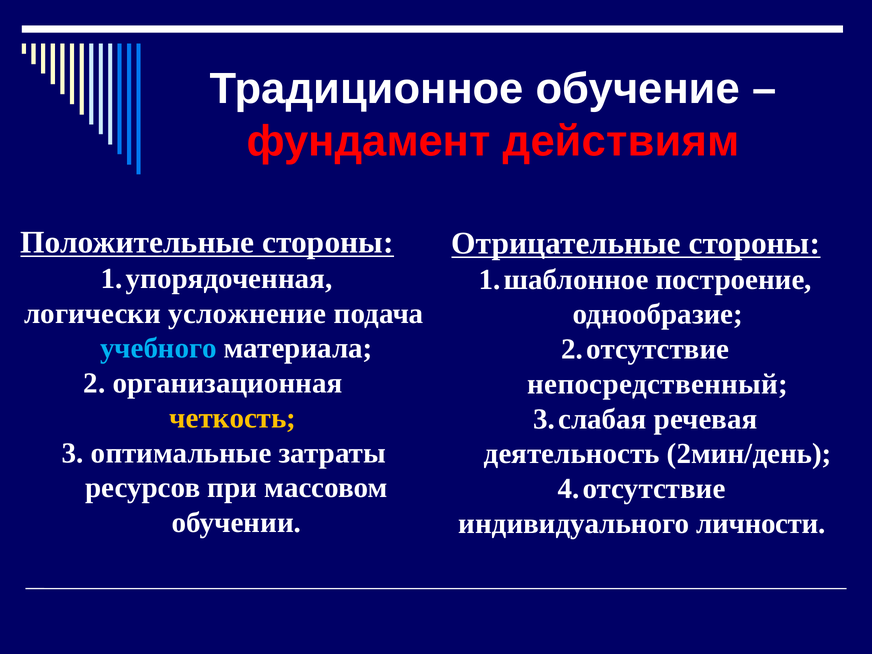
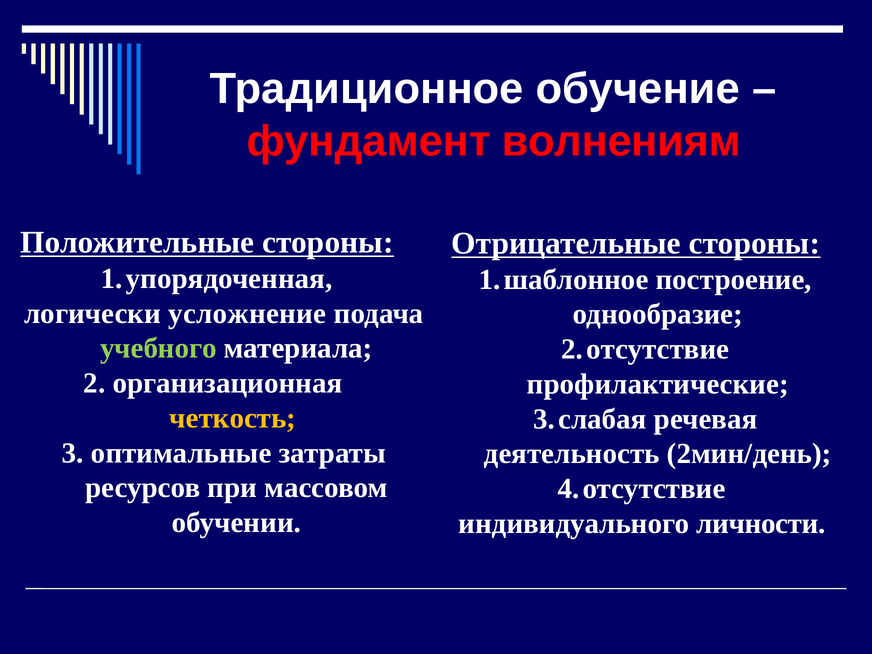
действиям: действиям -> волнениям
учебного colour: light blue -> light green
непосредственный: непосредственный -> профилактические
